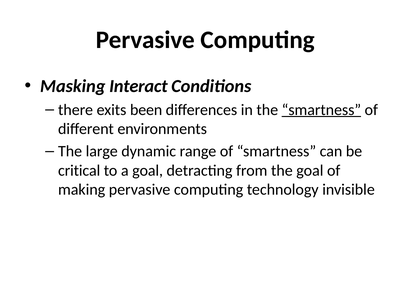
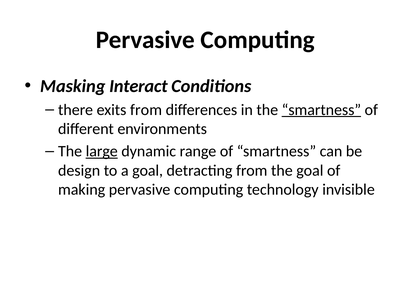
exits been: been -> from
large underline: none -> present
critical: critical -> design
